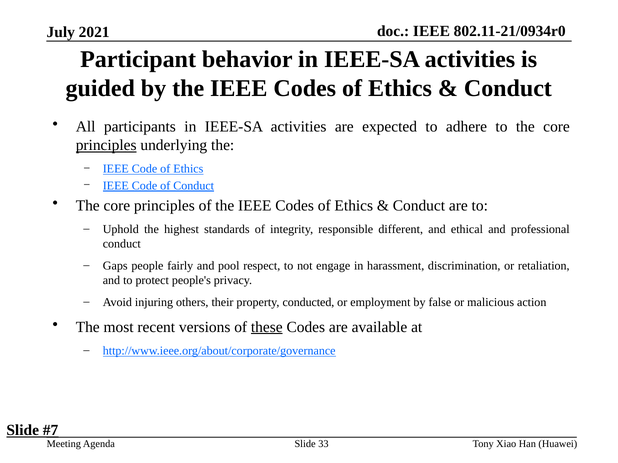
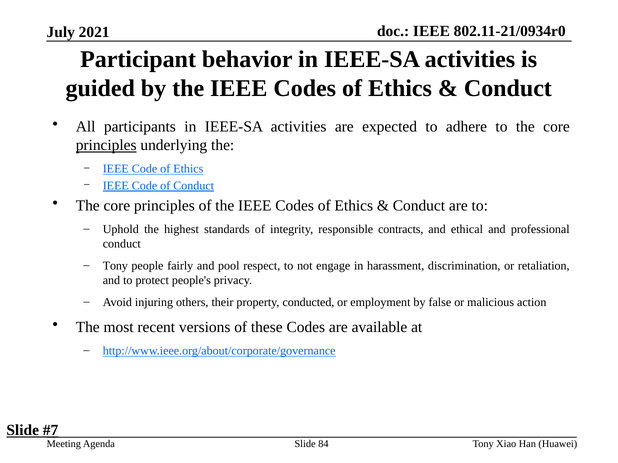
different: different -> contracts
Gaps at (115, 266): Gaps -> Tony
these underline: present -> none
33: 33 -> 84
